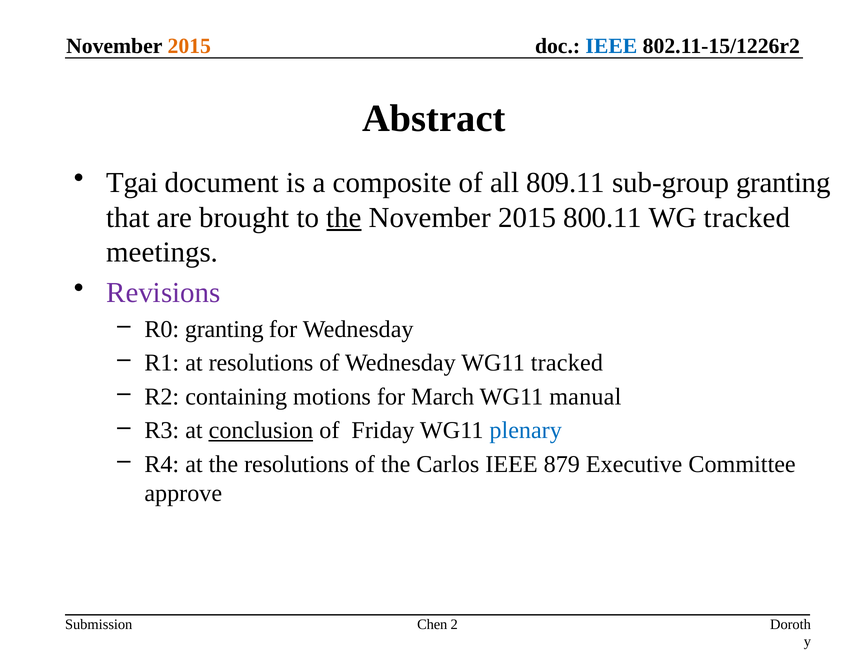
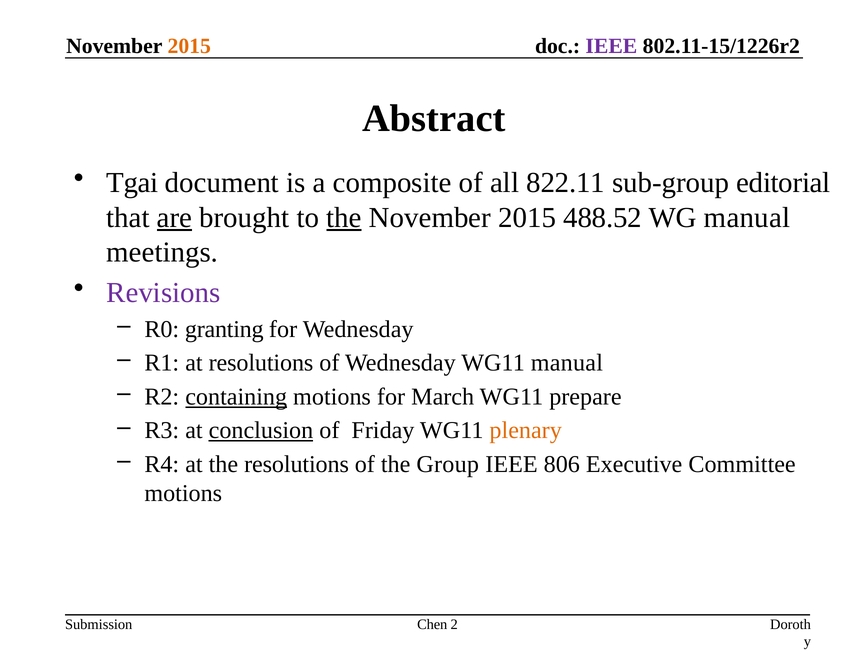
IEEE at (611, 46) colour: blue -> purple
809.11: 809.11 -> 822.11
sub-group granting: granting -> editorial
are underline: none -> present
800.11: 800.11 -> 488.52
WG tracked: tracked -> manual
WG11 tracked: tracked -> manual
containing underline: none -> present
manual: manual -> prepare
plenary colour: blue -> orange
Carlos: Carlos -> Group
879: 879 -> 806
approve at (183, 493): approve -> motions
